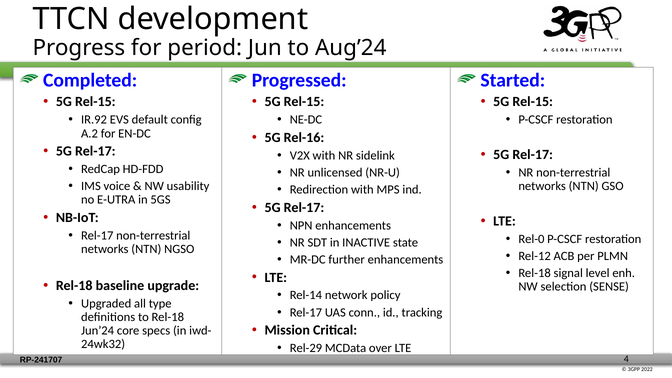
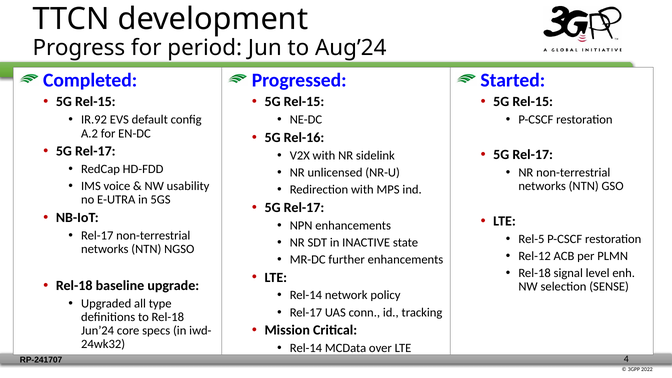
Rel-0: Rel-0 -> Rel-5
Rel-29 at (306, 348): Rel-29 -> Rel-14
